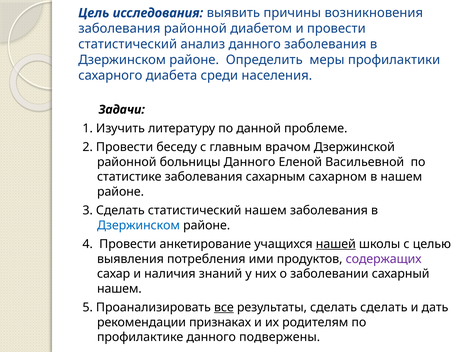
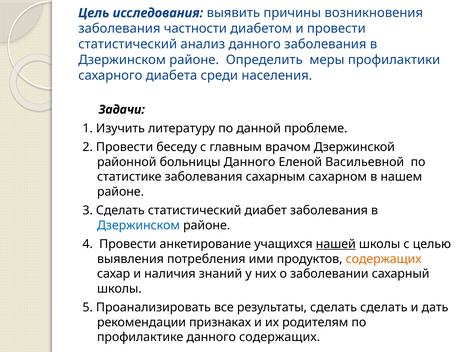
заболевания районной: районной -> частности
статистический нашем: нашем -> диабет
содержащих at (384, 259) colour: purple -> orange
нашем at (119, 288): нашем -> школы
все underline: present -> none
данного подвержены: подвержены -> содержащих
